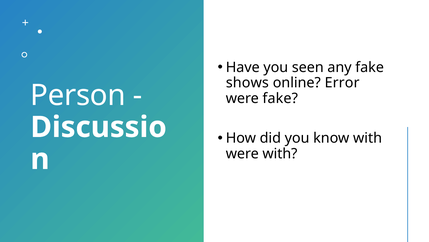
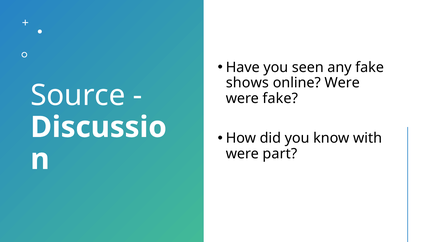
online Error: Error -> Were
Person: Person -> Source
were with: with -> part
